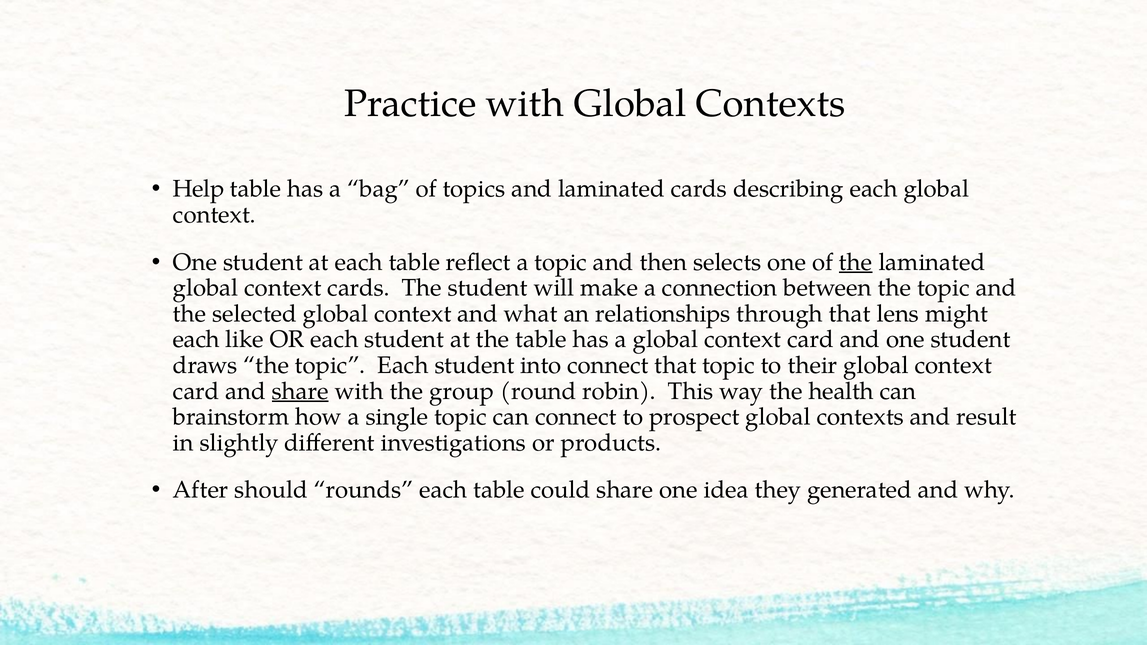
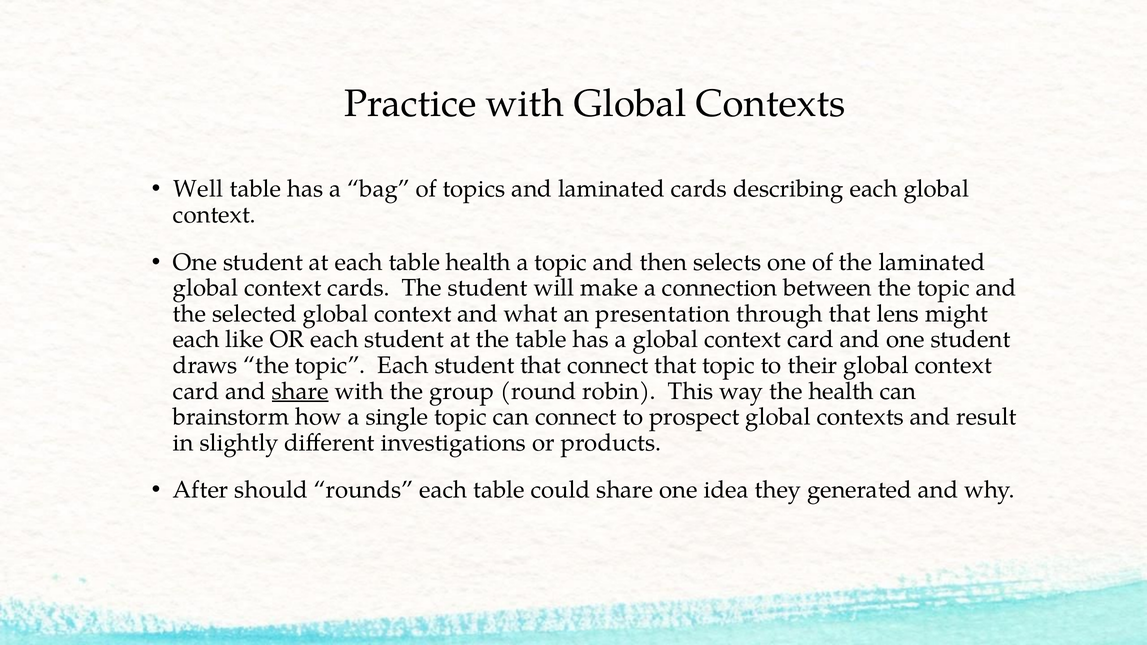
Help: Help -> Well
table reflect: reflect -> health
the at (856, 262) underline: present -> none
relationships: relationships -> presentation
student into: into -> that
